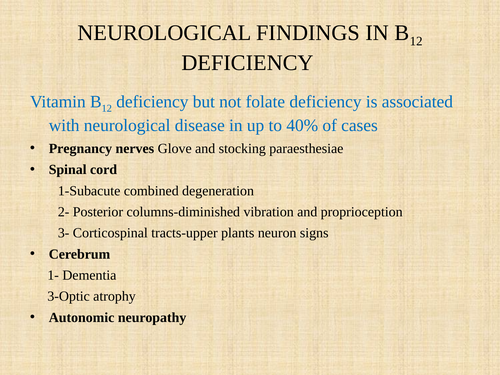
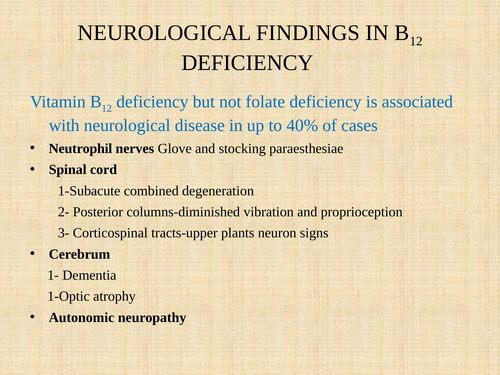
Pregnancy: Pregnancy -> Neutrophil
3-Optic: 3-Optic -> 1-Optic
